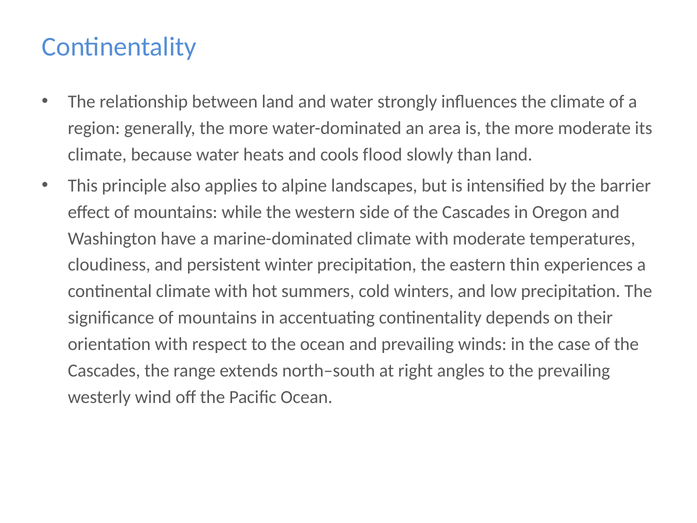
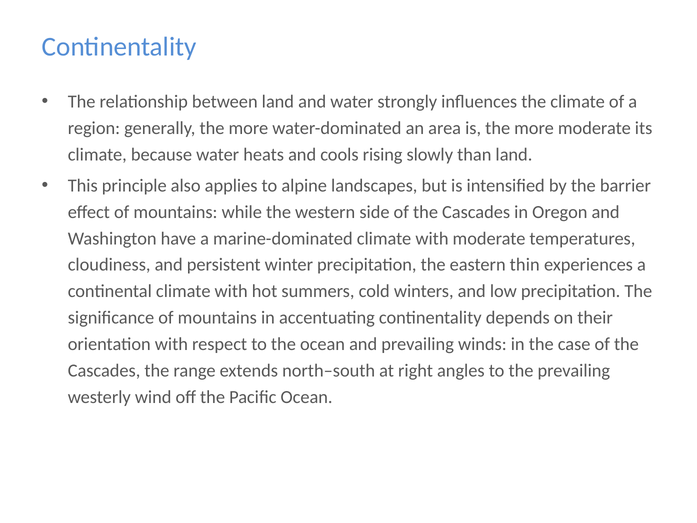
flood: flood -> rising
